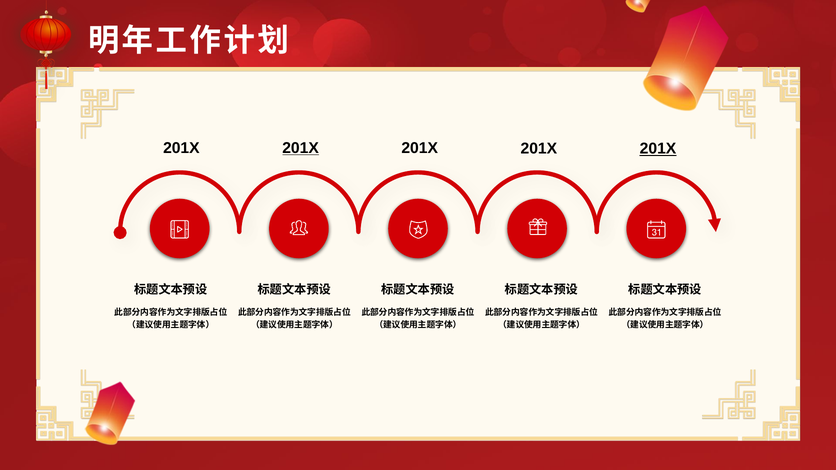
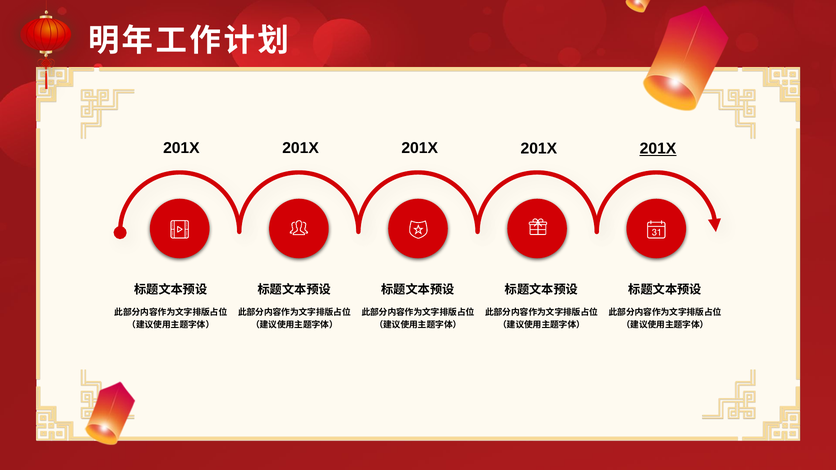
201X at (301, 148) underline: present -> none
